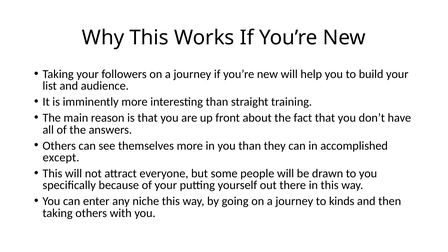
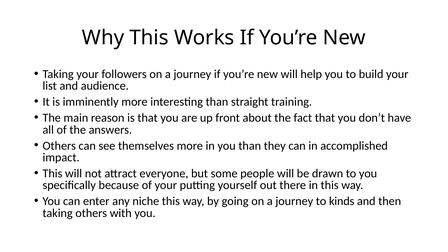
except: except -> impact
